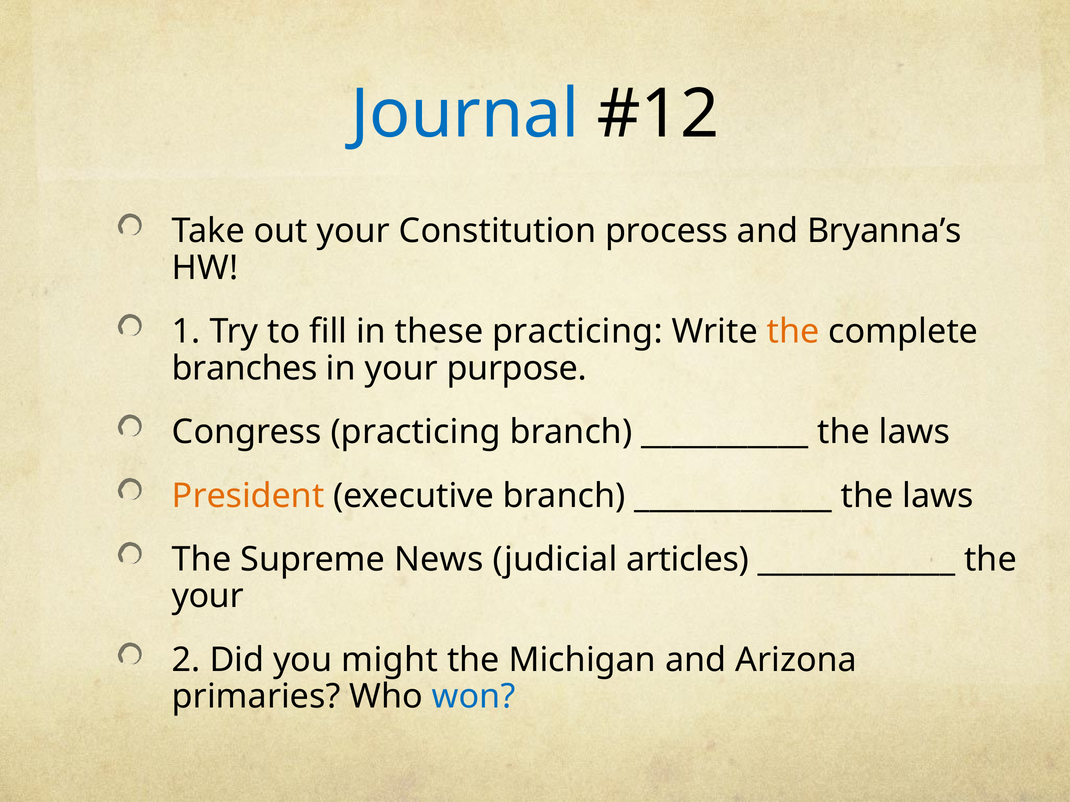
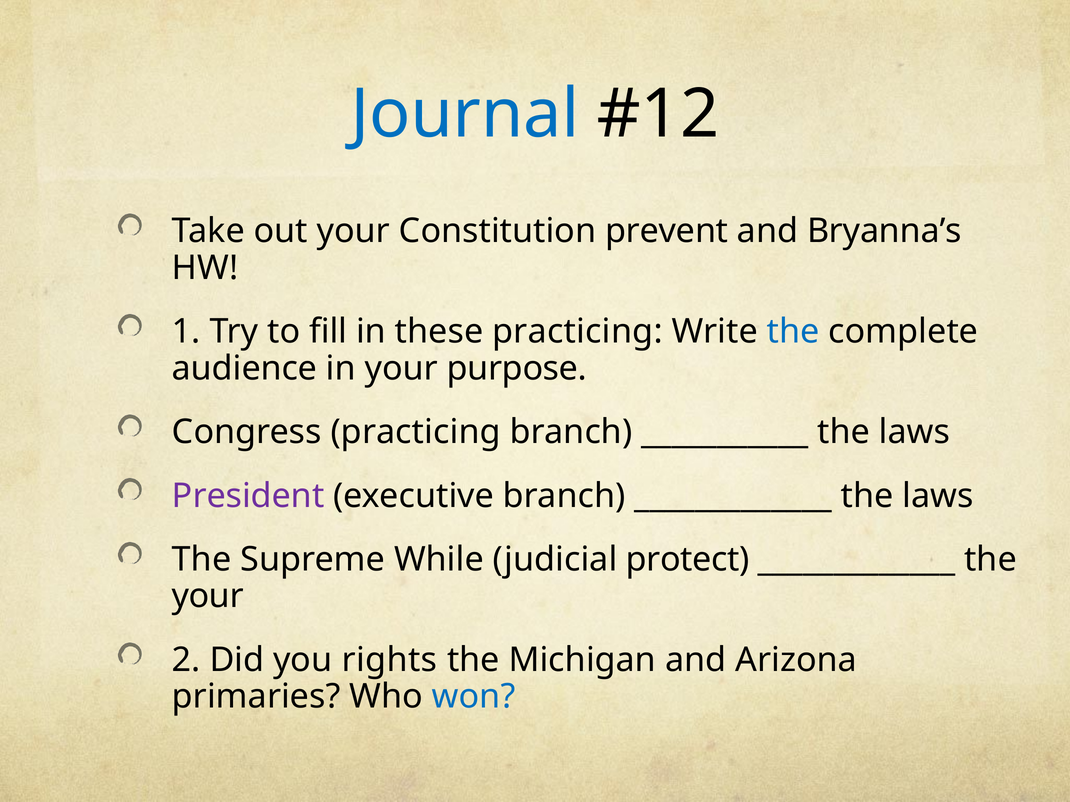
process: process -> prevent
the at (793, 332) colour: orange -> blue
branches: branches -> audience
President colour: orange -> purple
News: News -> While
articles: articles -> protect
might: might -> rights
